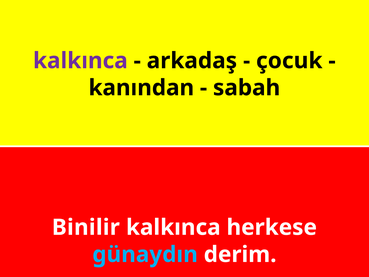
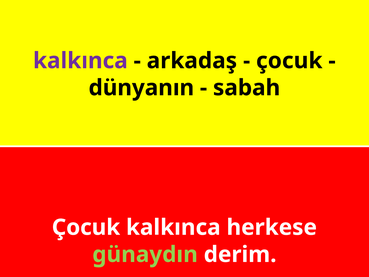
kanından: kanından -> dünyanın
Binilir at (86, 227): Binilir -> Çocuk
günaydın colour: light blue -> light green
